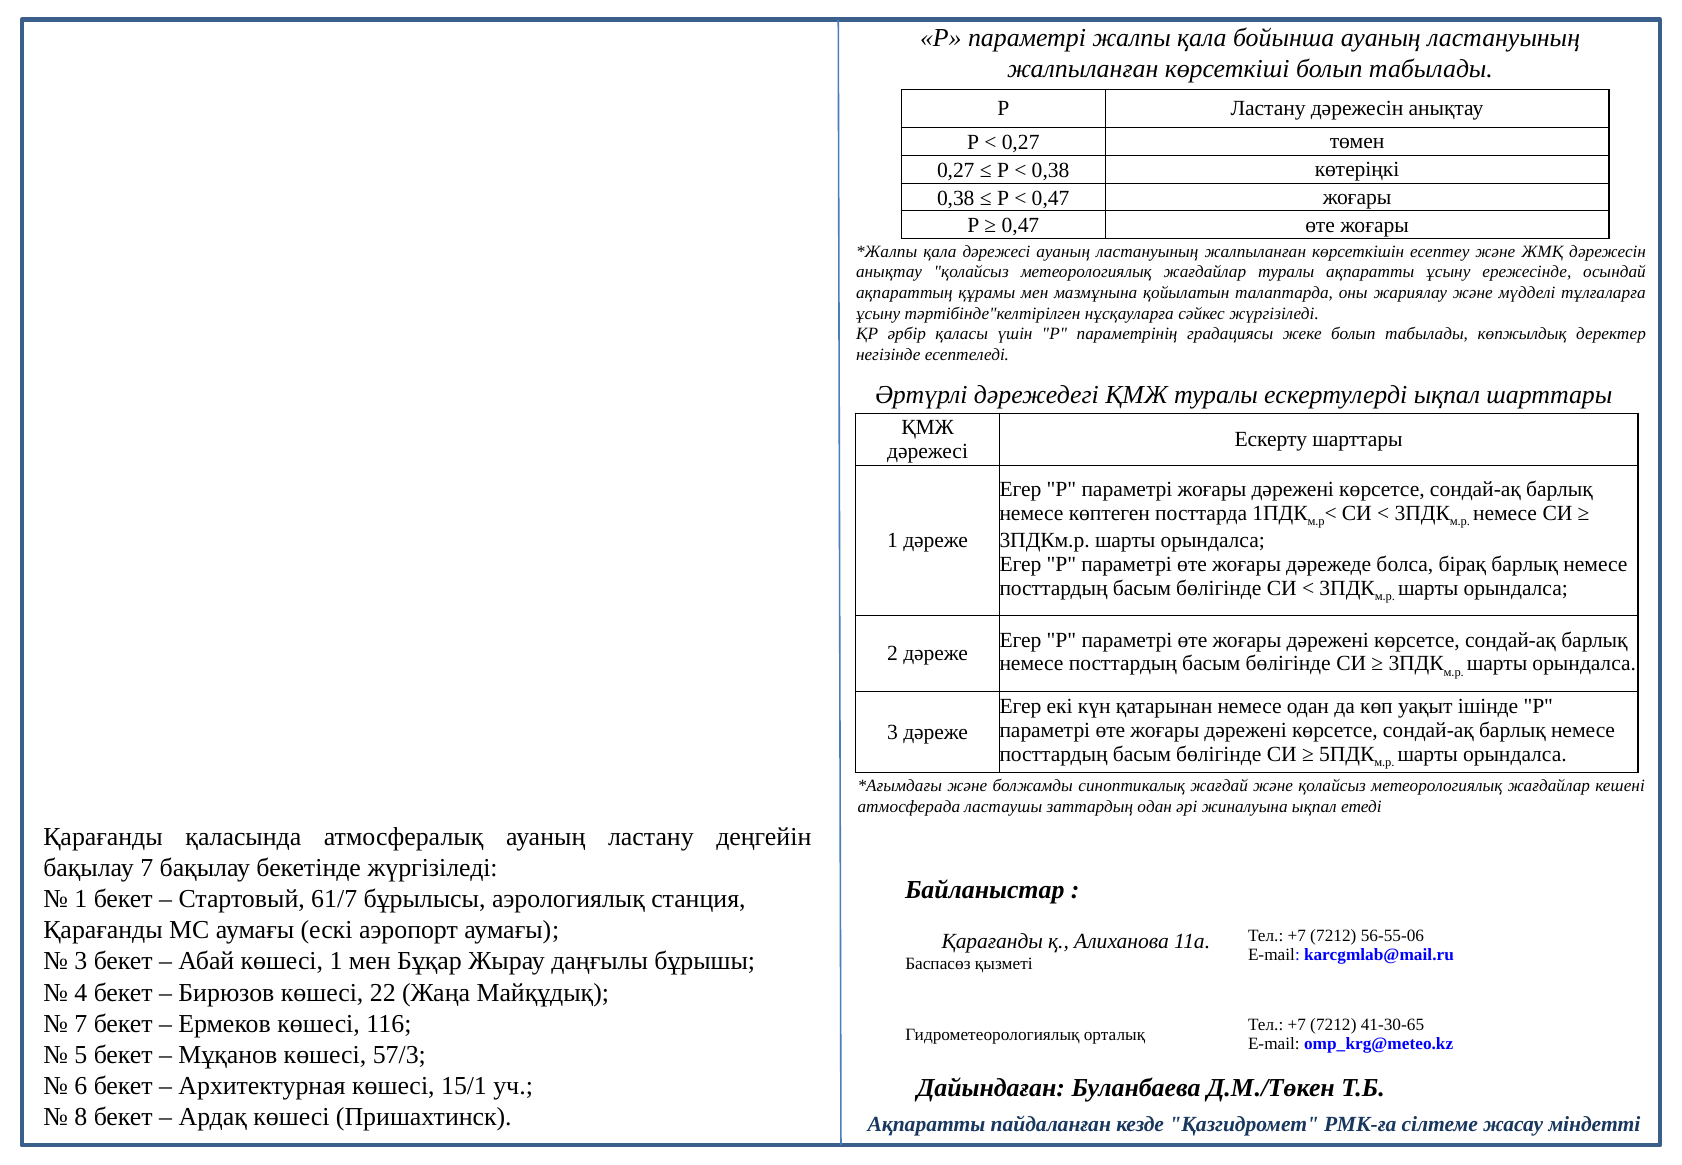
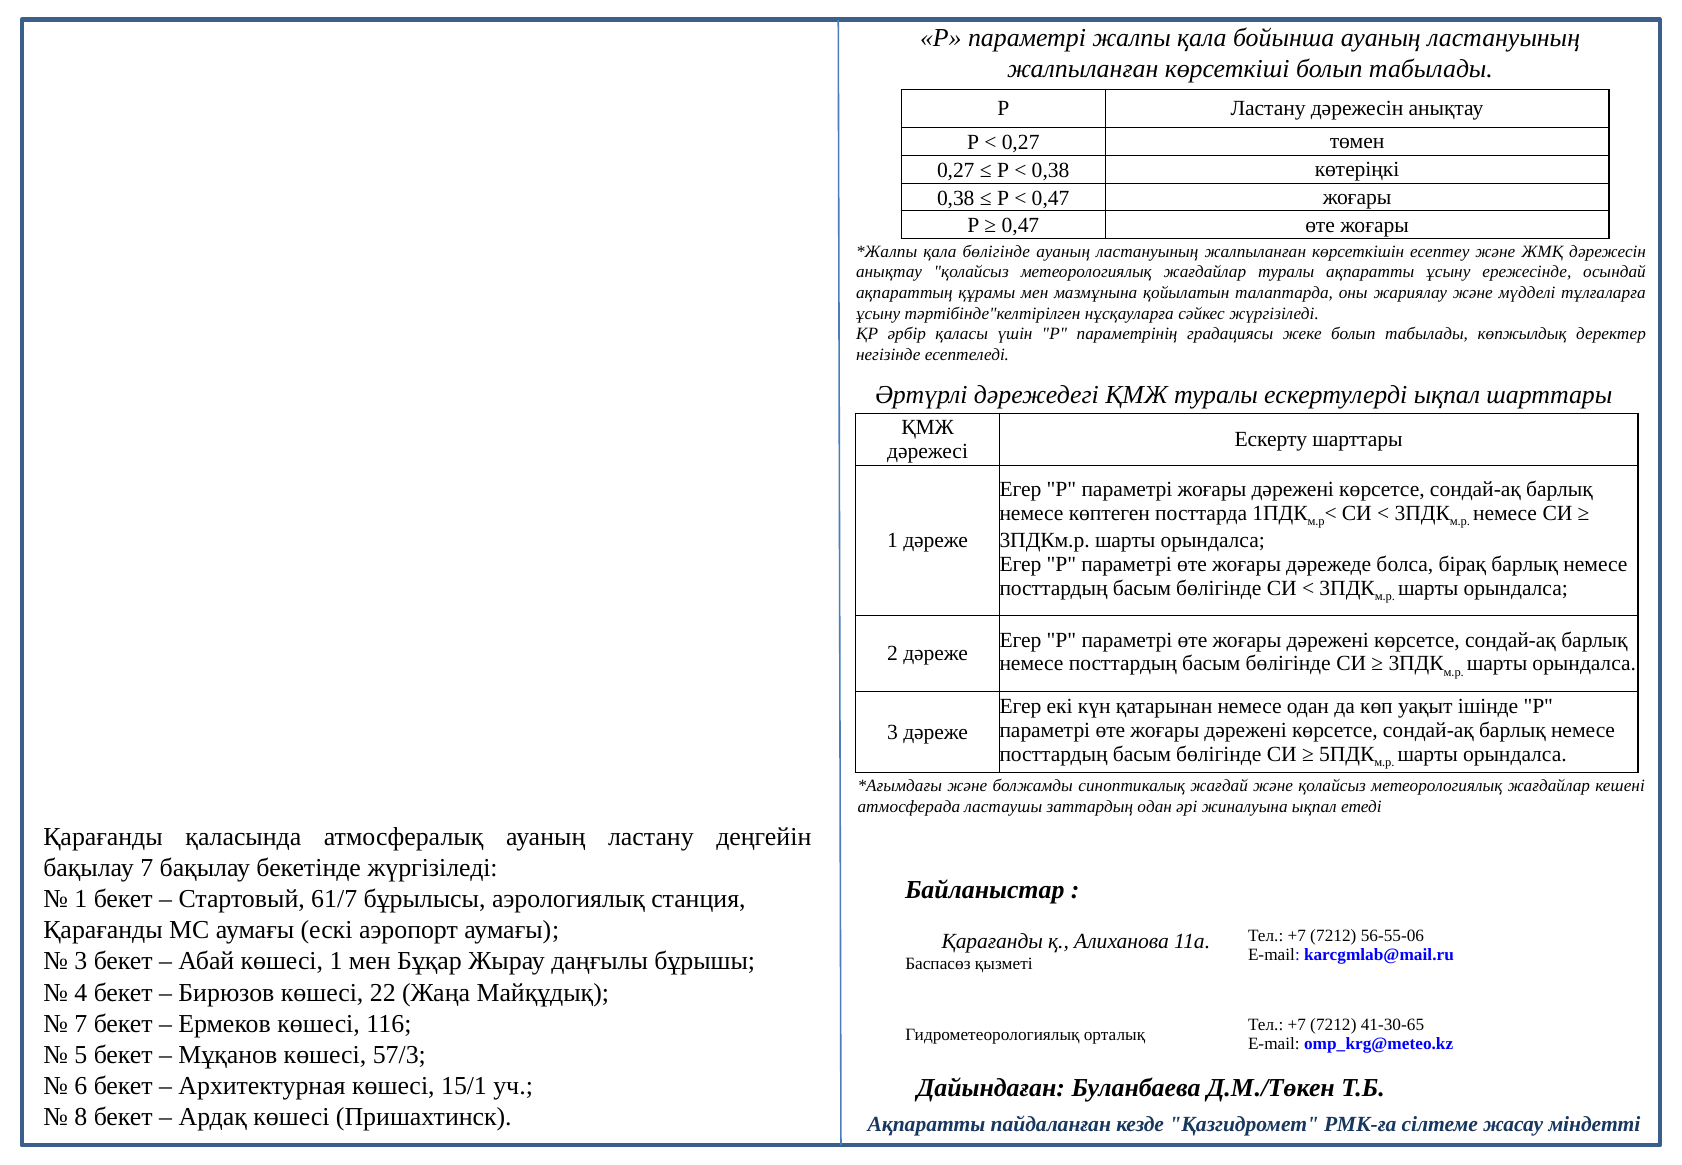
қала дәрежесі: дәрежесі -> бөлігінде
